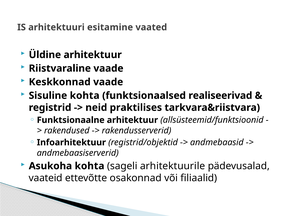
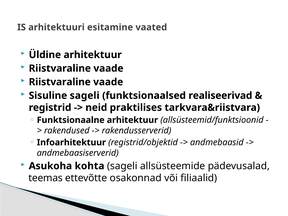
Keskkonnad at (60, 82): Keskkonnad -> Riistvaraline
Sisuline kohta: kohta -> sageli
arhitektuurile: arhitektuurile -> allsüsteemide
vaateid: vaateid -> teemas
